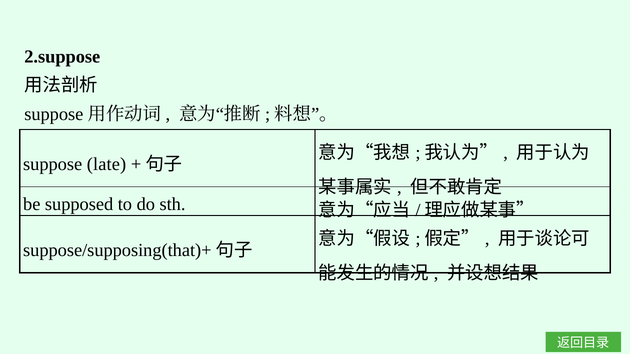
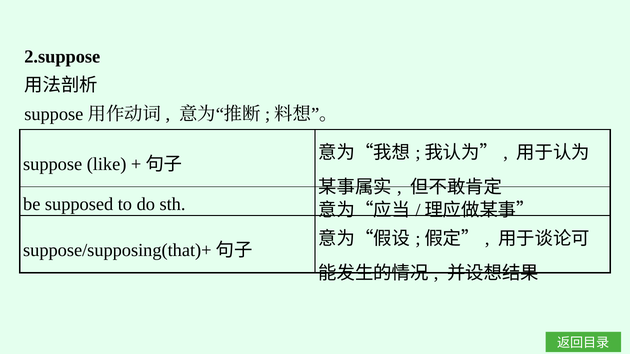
late: late -> like
